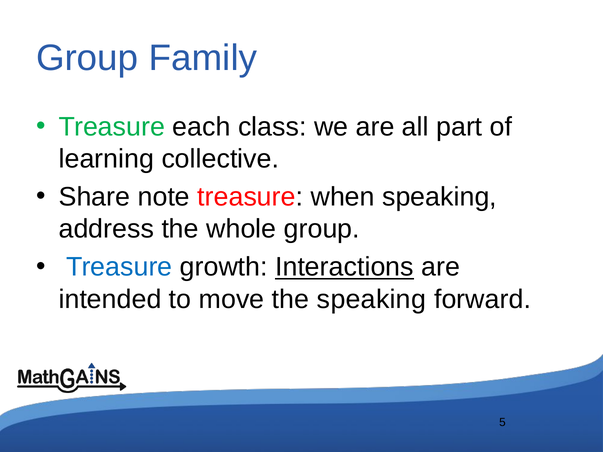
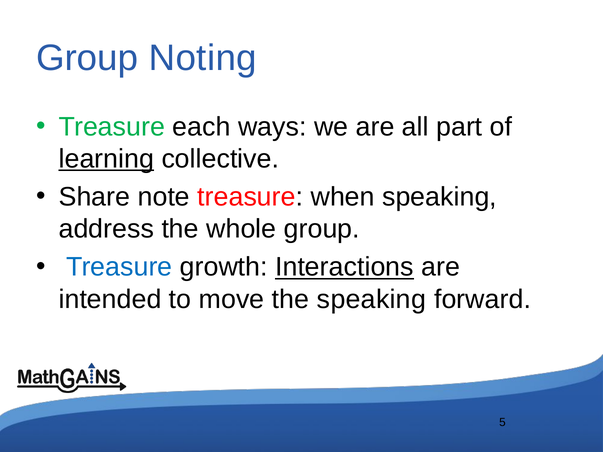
Family: Family -> Noting
class: class -> ways
learning underline: none -> present
